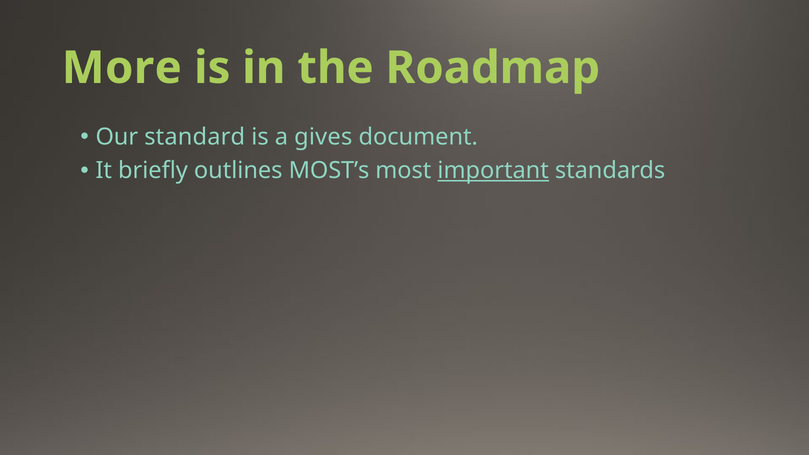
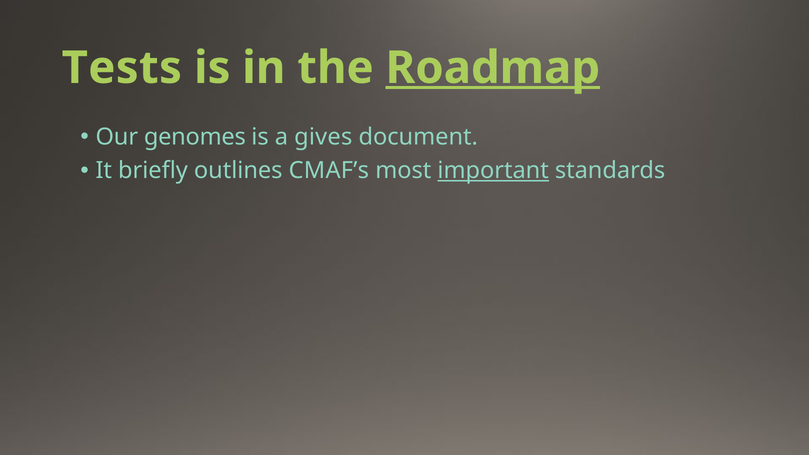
More: More -> Tests
Roadmap underline: none -> present
standard: standard -> genomes
MOST’s: MOST’s -> CMAF’s
